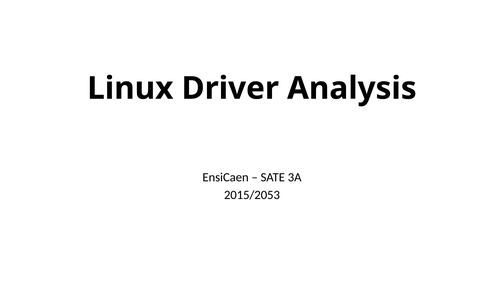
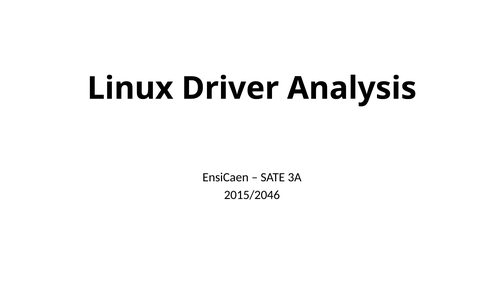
2015/2053: 2015/2053 -> 2015/2046
